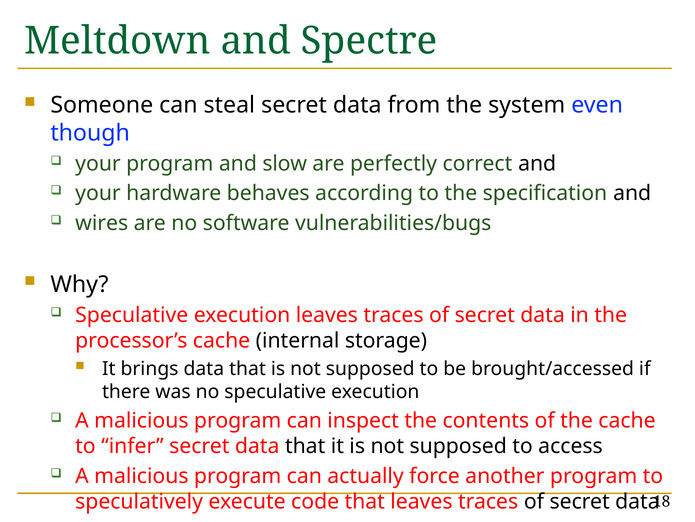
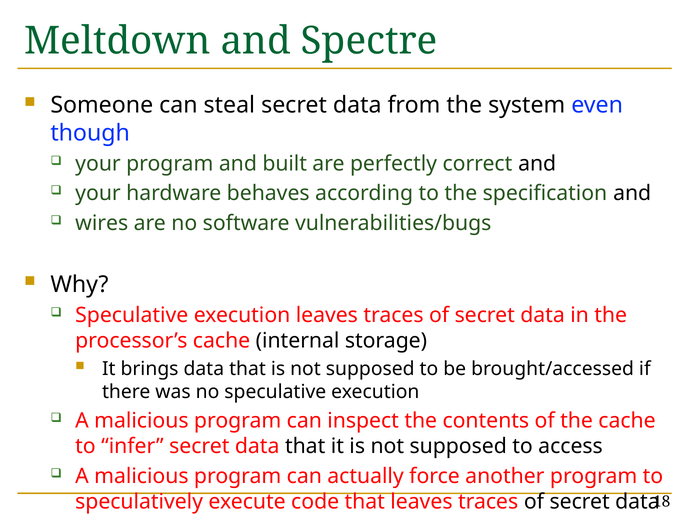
slow: slow -> built
